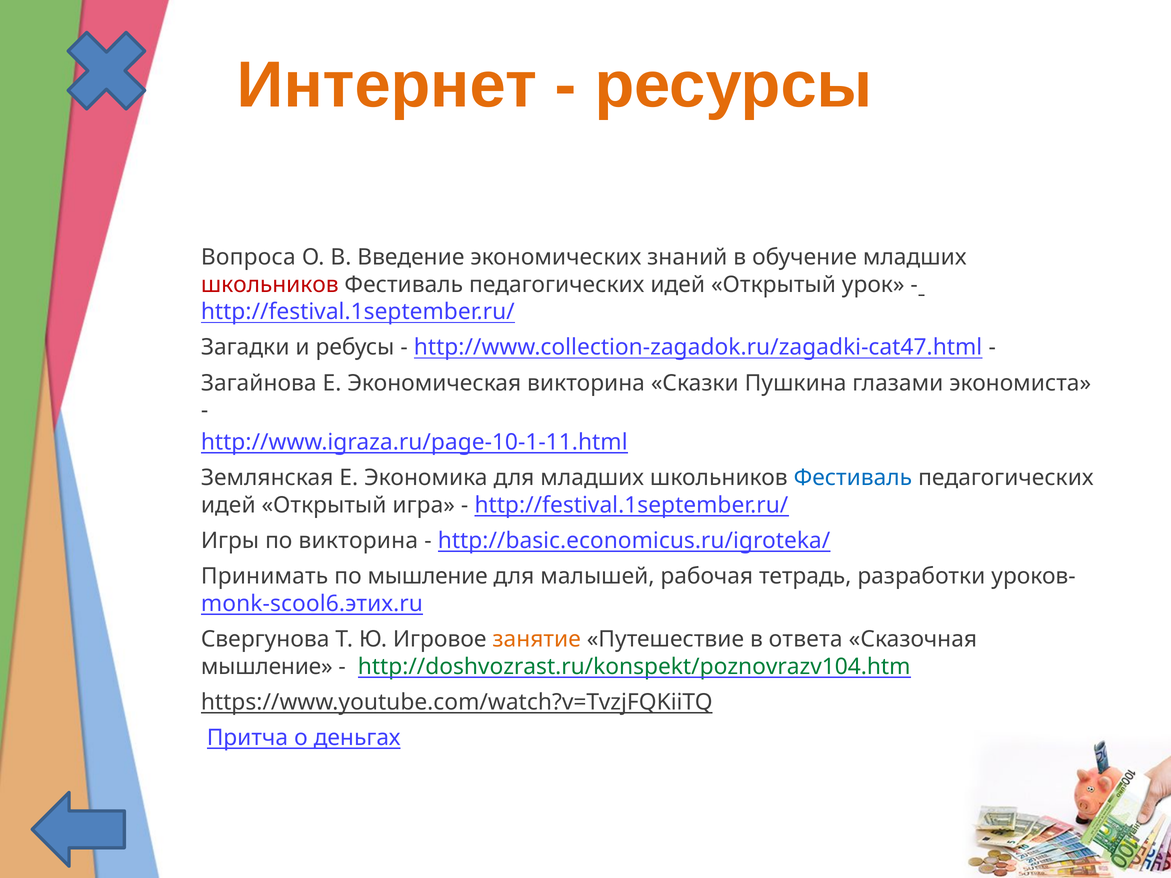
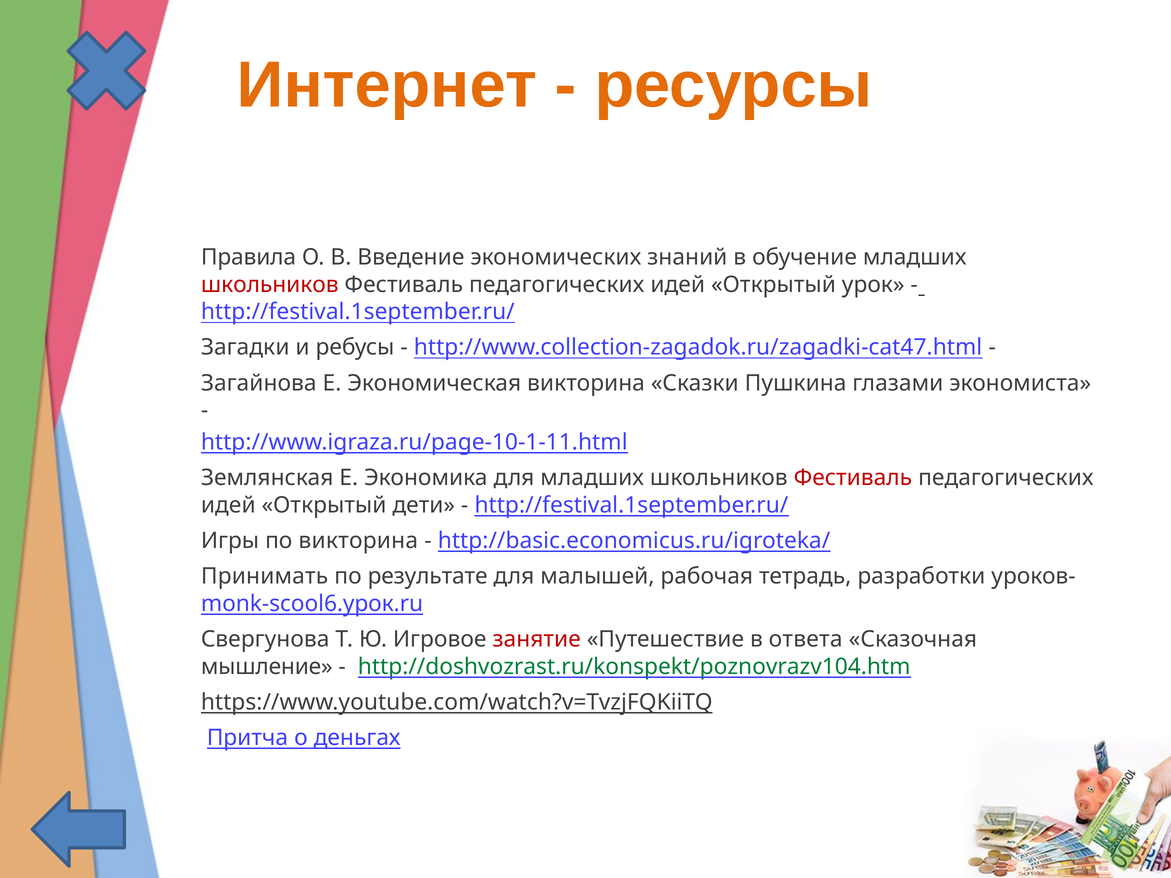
Вопроса: Вопроса -> Правила
Фестиваль at (853, 478) colour: blue -> red
игра: игра -> дети
по мышление: мышление -> результате
monk-scool6.этих.ru: monk-scool6.этих.ru -> monk-scool6.урок.ru
занятие colour: orange -> red
